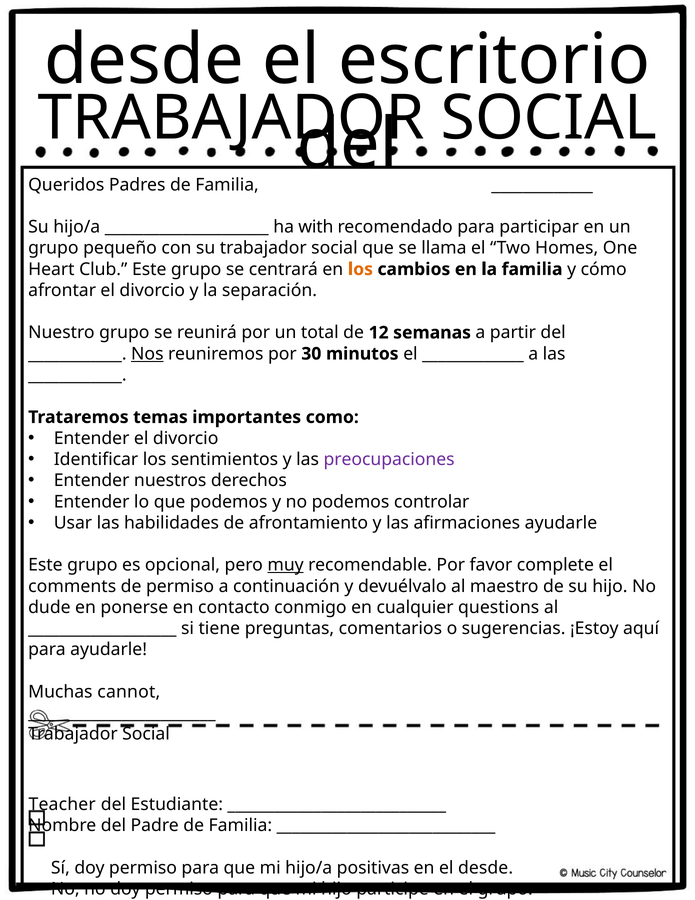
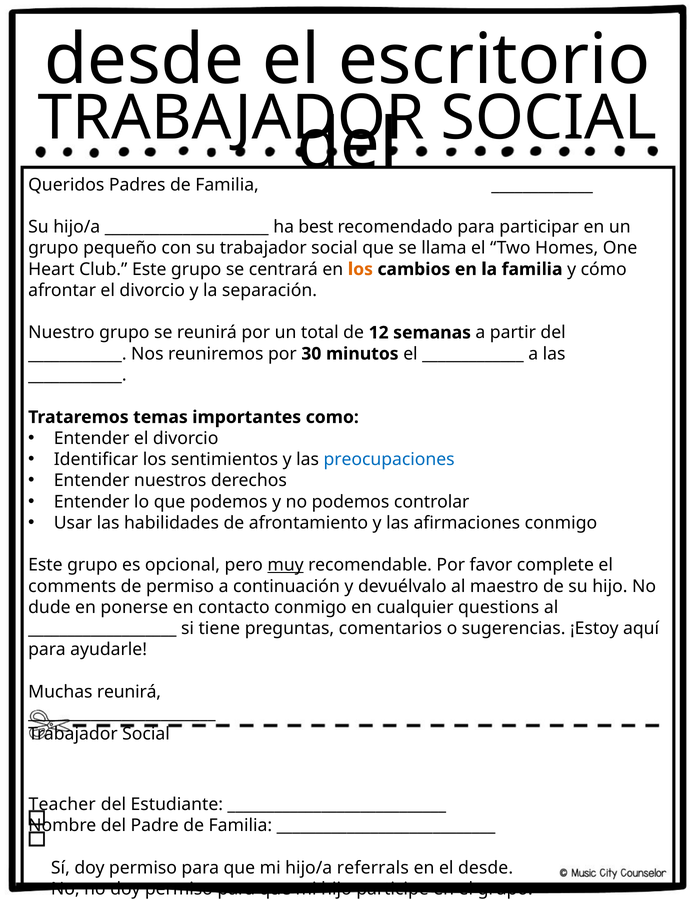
with: with -> best
Nos underline: present -> none
preocupaciones colour: purple -> blue
afirmaciones ayudarle: ayudarle -> conmigo
Muchas cannot: cannot -> reunirá
positivas: positivas -> referrals
